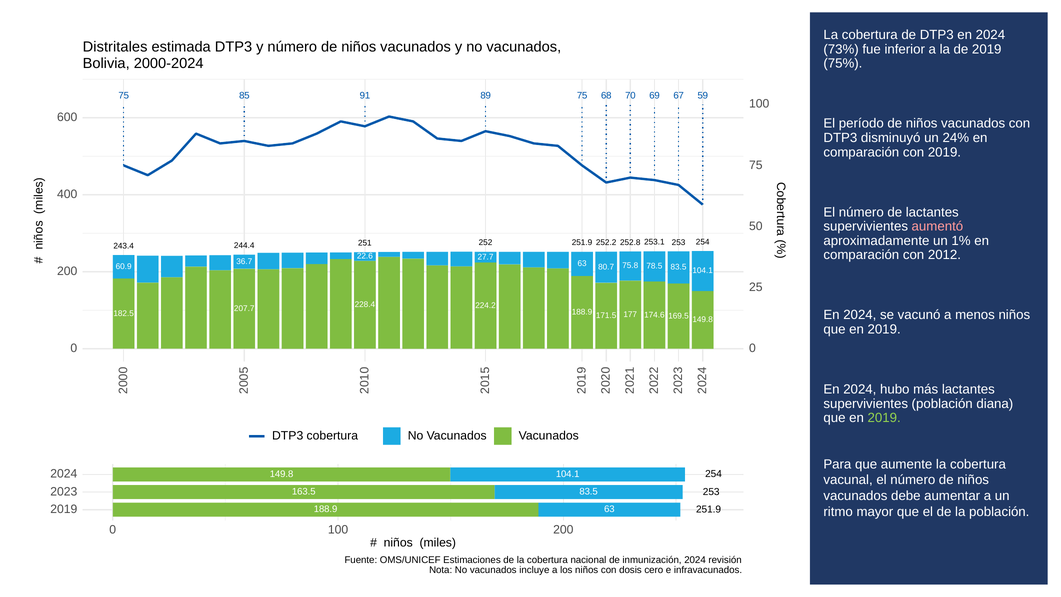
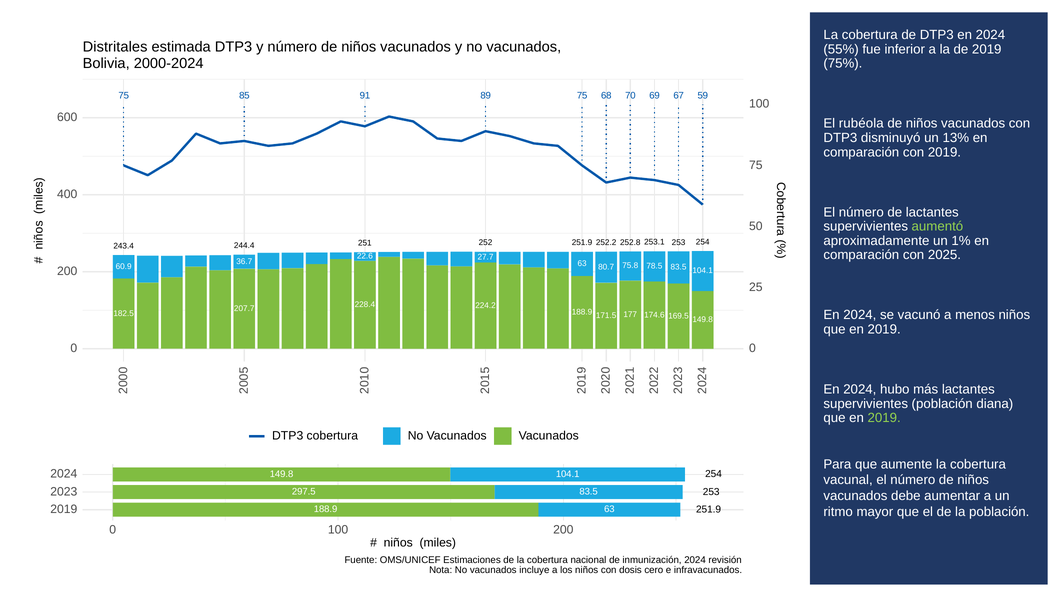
73%: 73% -> 55%
período: período -> rubéola
24%: 24% -> 13%
aumentó colour: pink -> light green
2012: 2012 -> 2025
163.5: 163.5 -> 297.5
